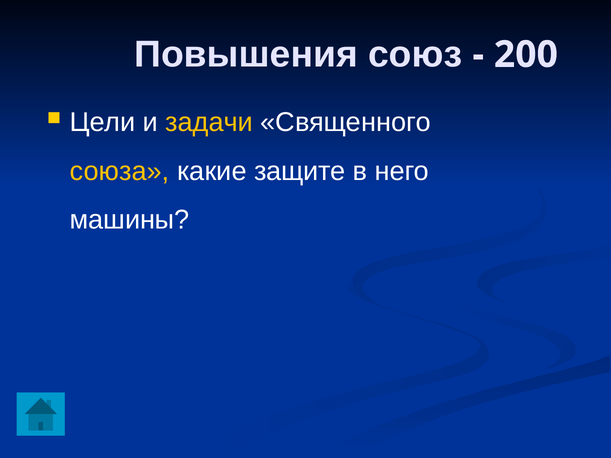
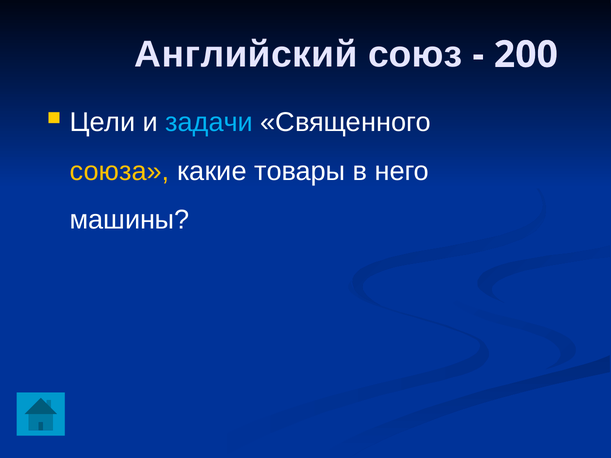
Повышения: Повышения -> Английский
задачи colour: yellow -> light blue
защите: защите -> товары
